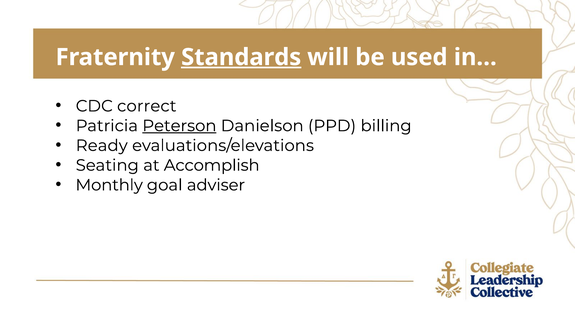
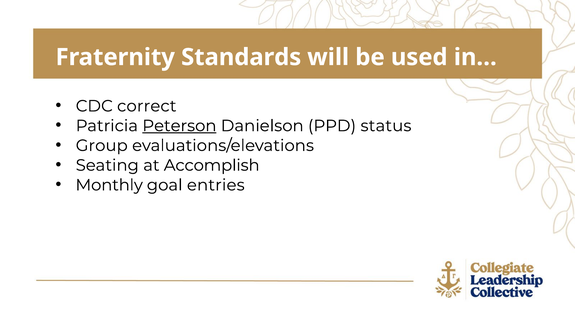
Standards underline: present -> none
billing: billing -> status
Ready: Ready -> Group
adviser: adviser -> entries
